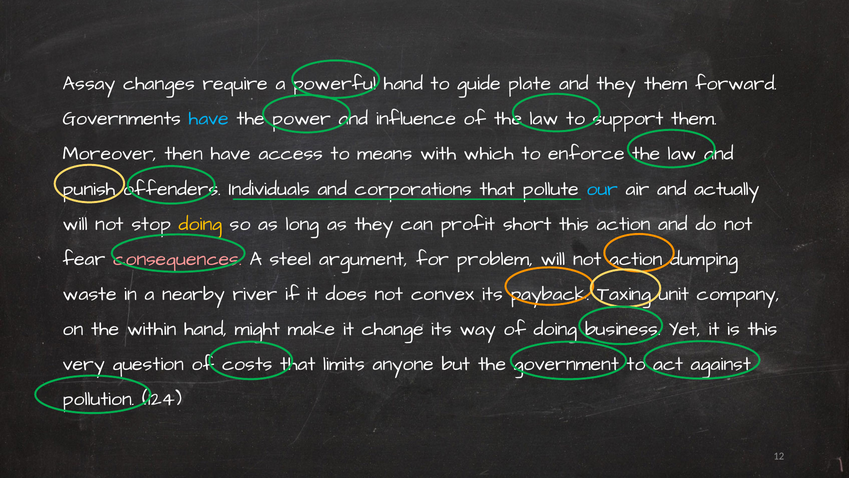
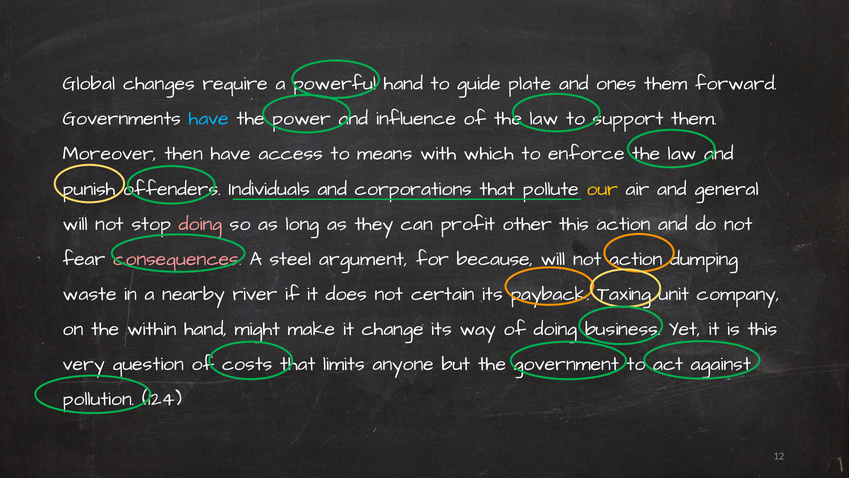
Assay: Assay -> Global
and they: they -> ones
our colour: light blue -> yellow
actually: actually -> general
doing at (200, 223) colour: yellow -> pink
short: short -> other
problem: problem -> because
convex: convex -> certain
